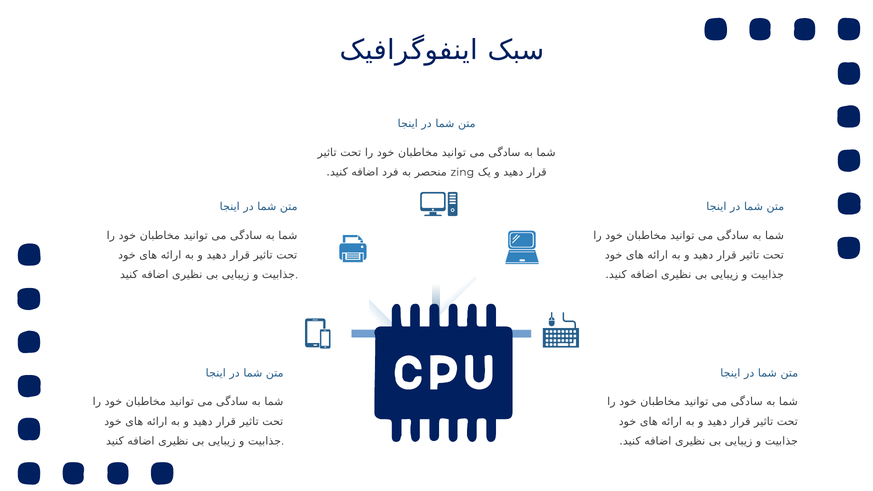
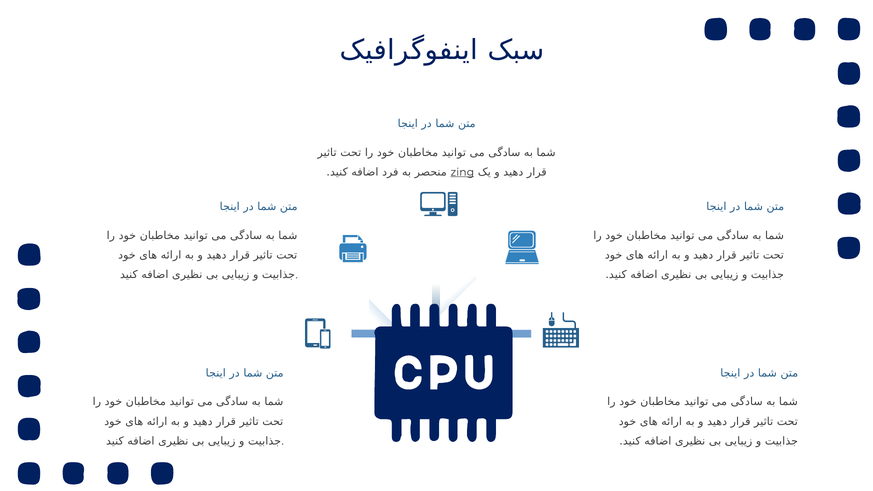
zing underline: none -> present
